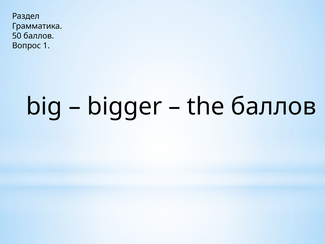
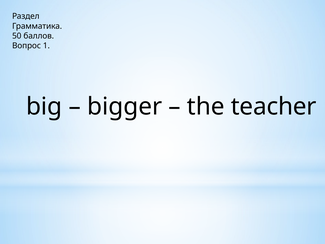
the баллов: баллов -> teacher
